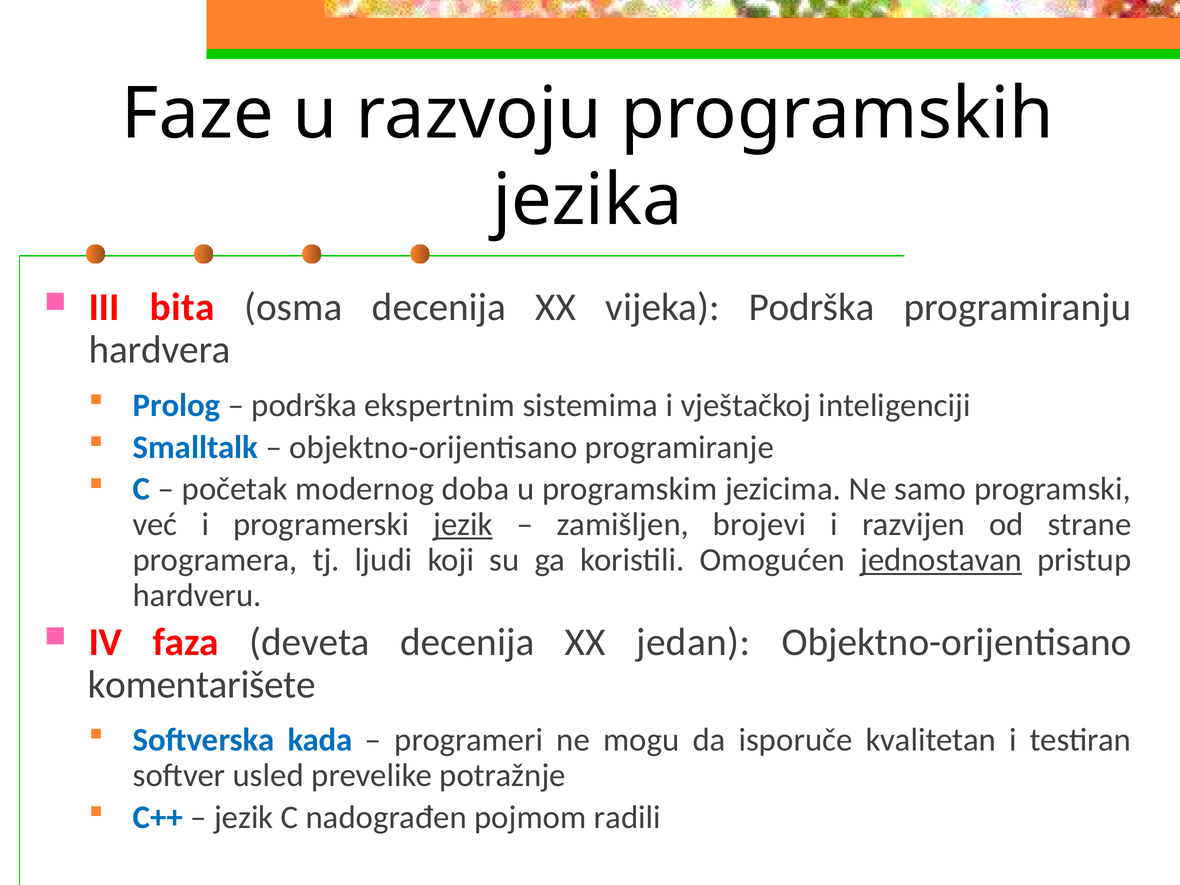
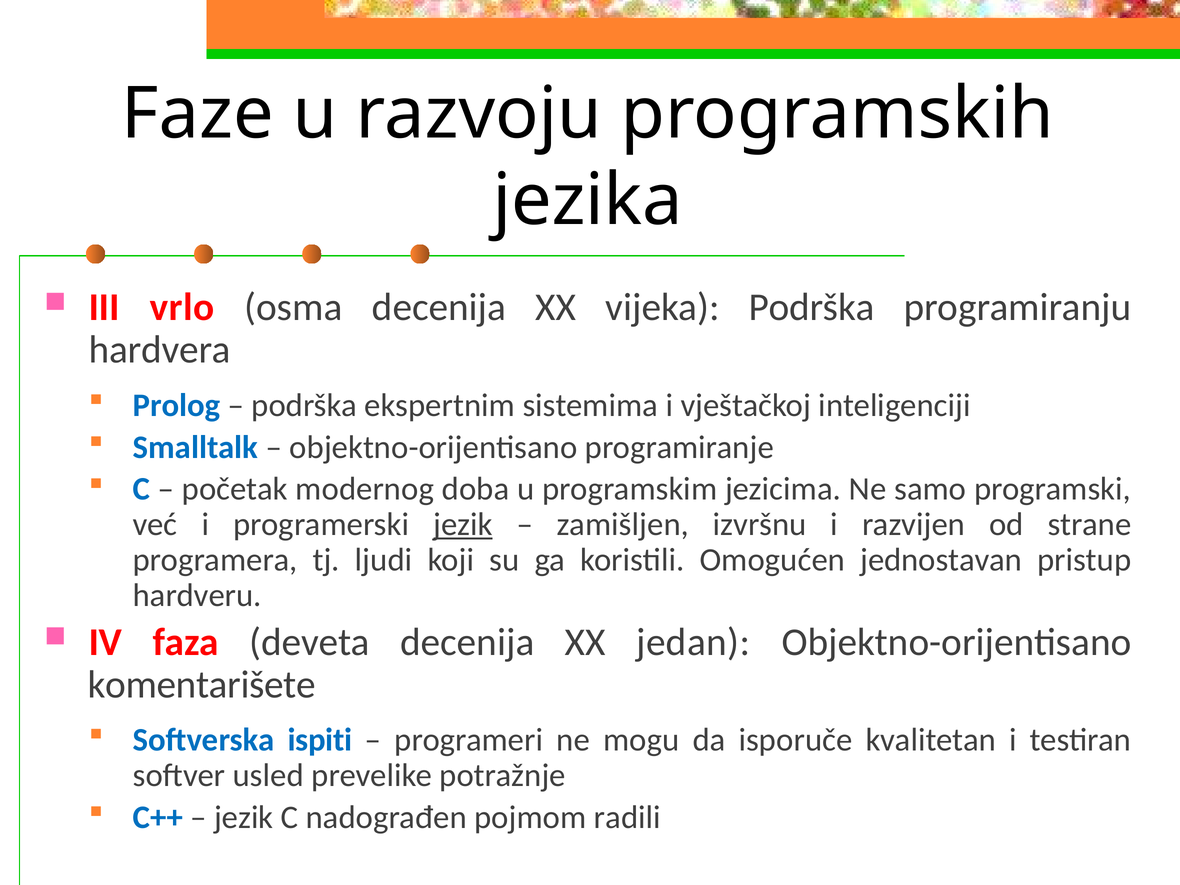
bita: bita -> vrlo
brojevi: brojevi -> izvršnu
jednostavan underline: present -> none
kada: kada -> ispiti
